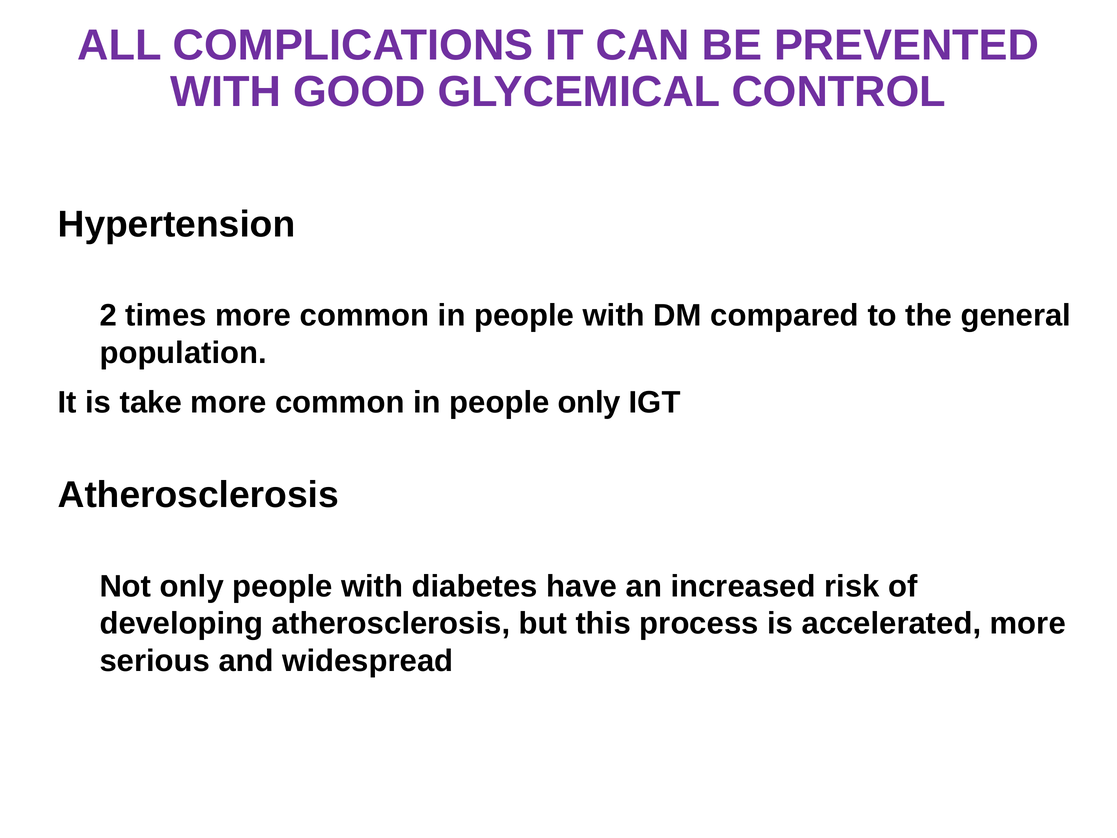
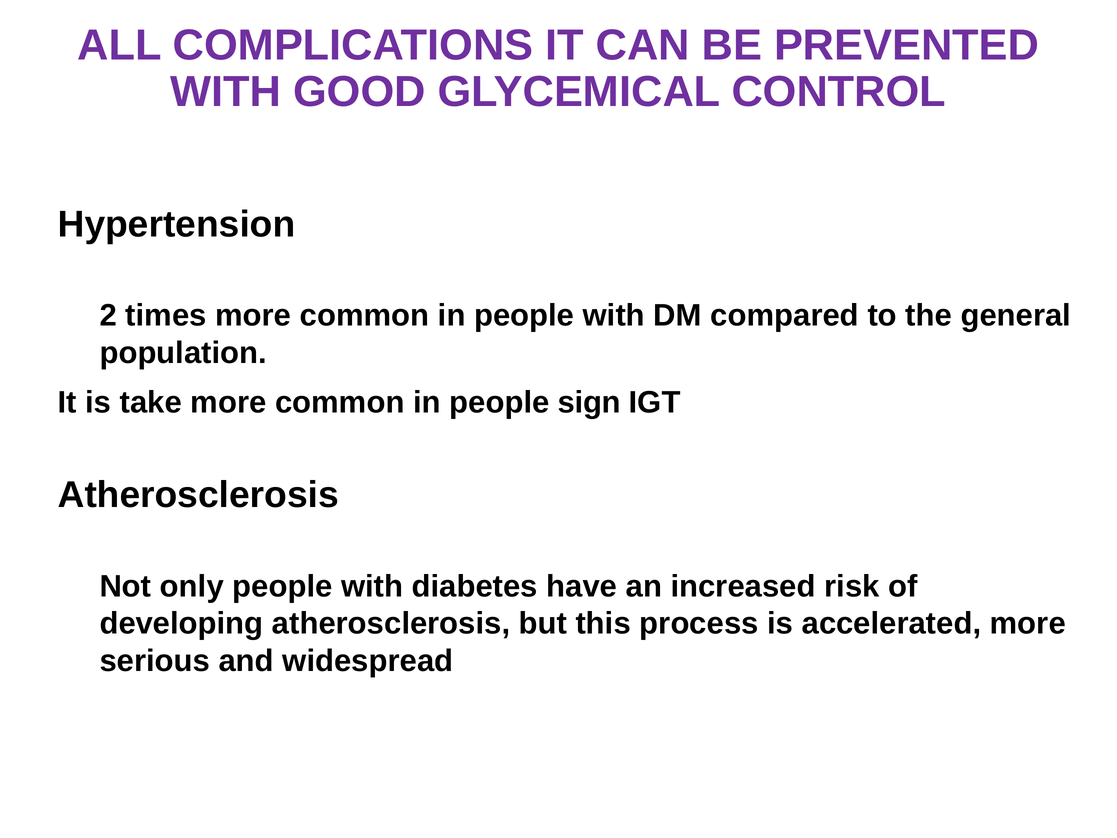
people only: only -> sign
